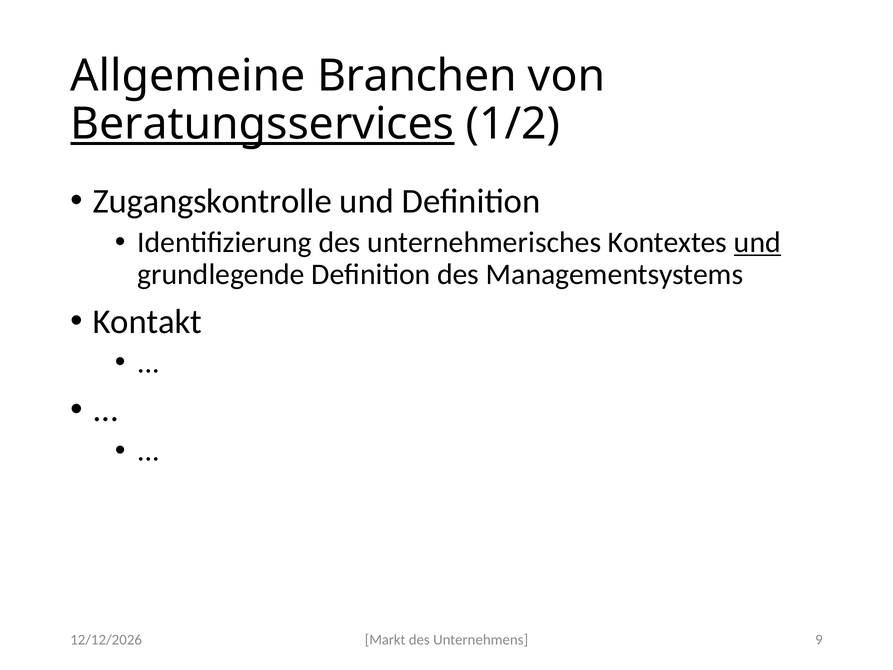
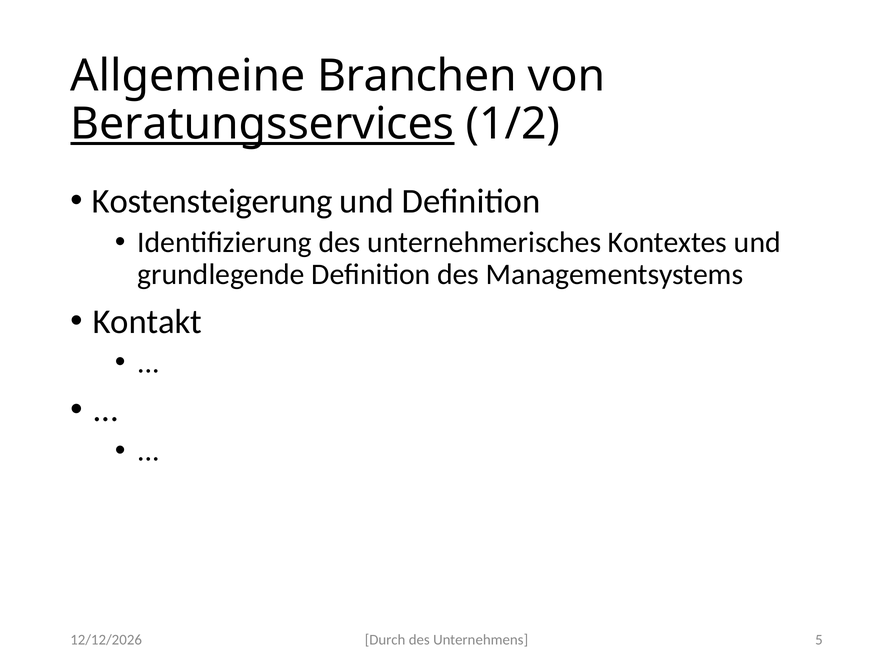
Zugangskontrolle: Zugangskontrolle -> Kostensteigerung
und at (757, 242) underline: present -> none
9: 9 -> 5
Markt: Markt -> Durch
